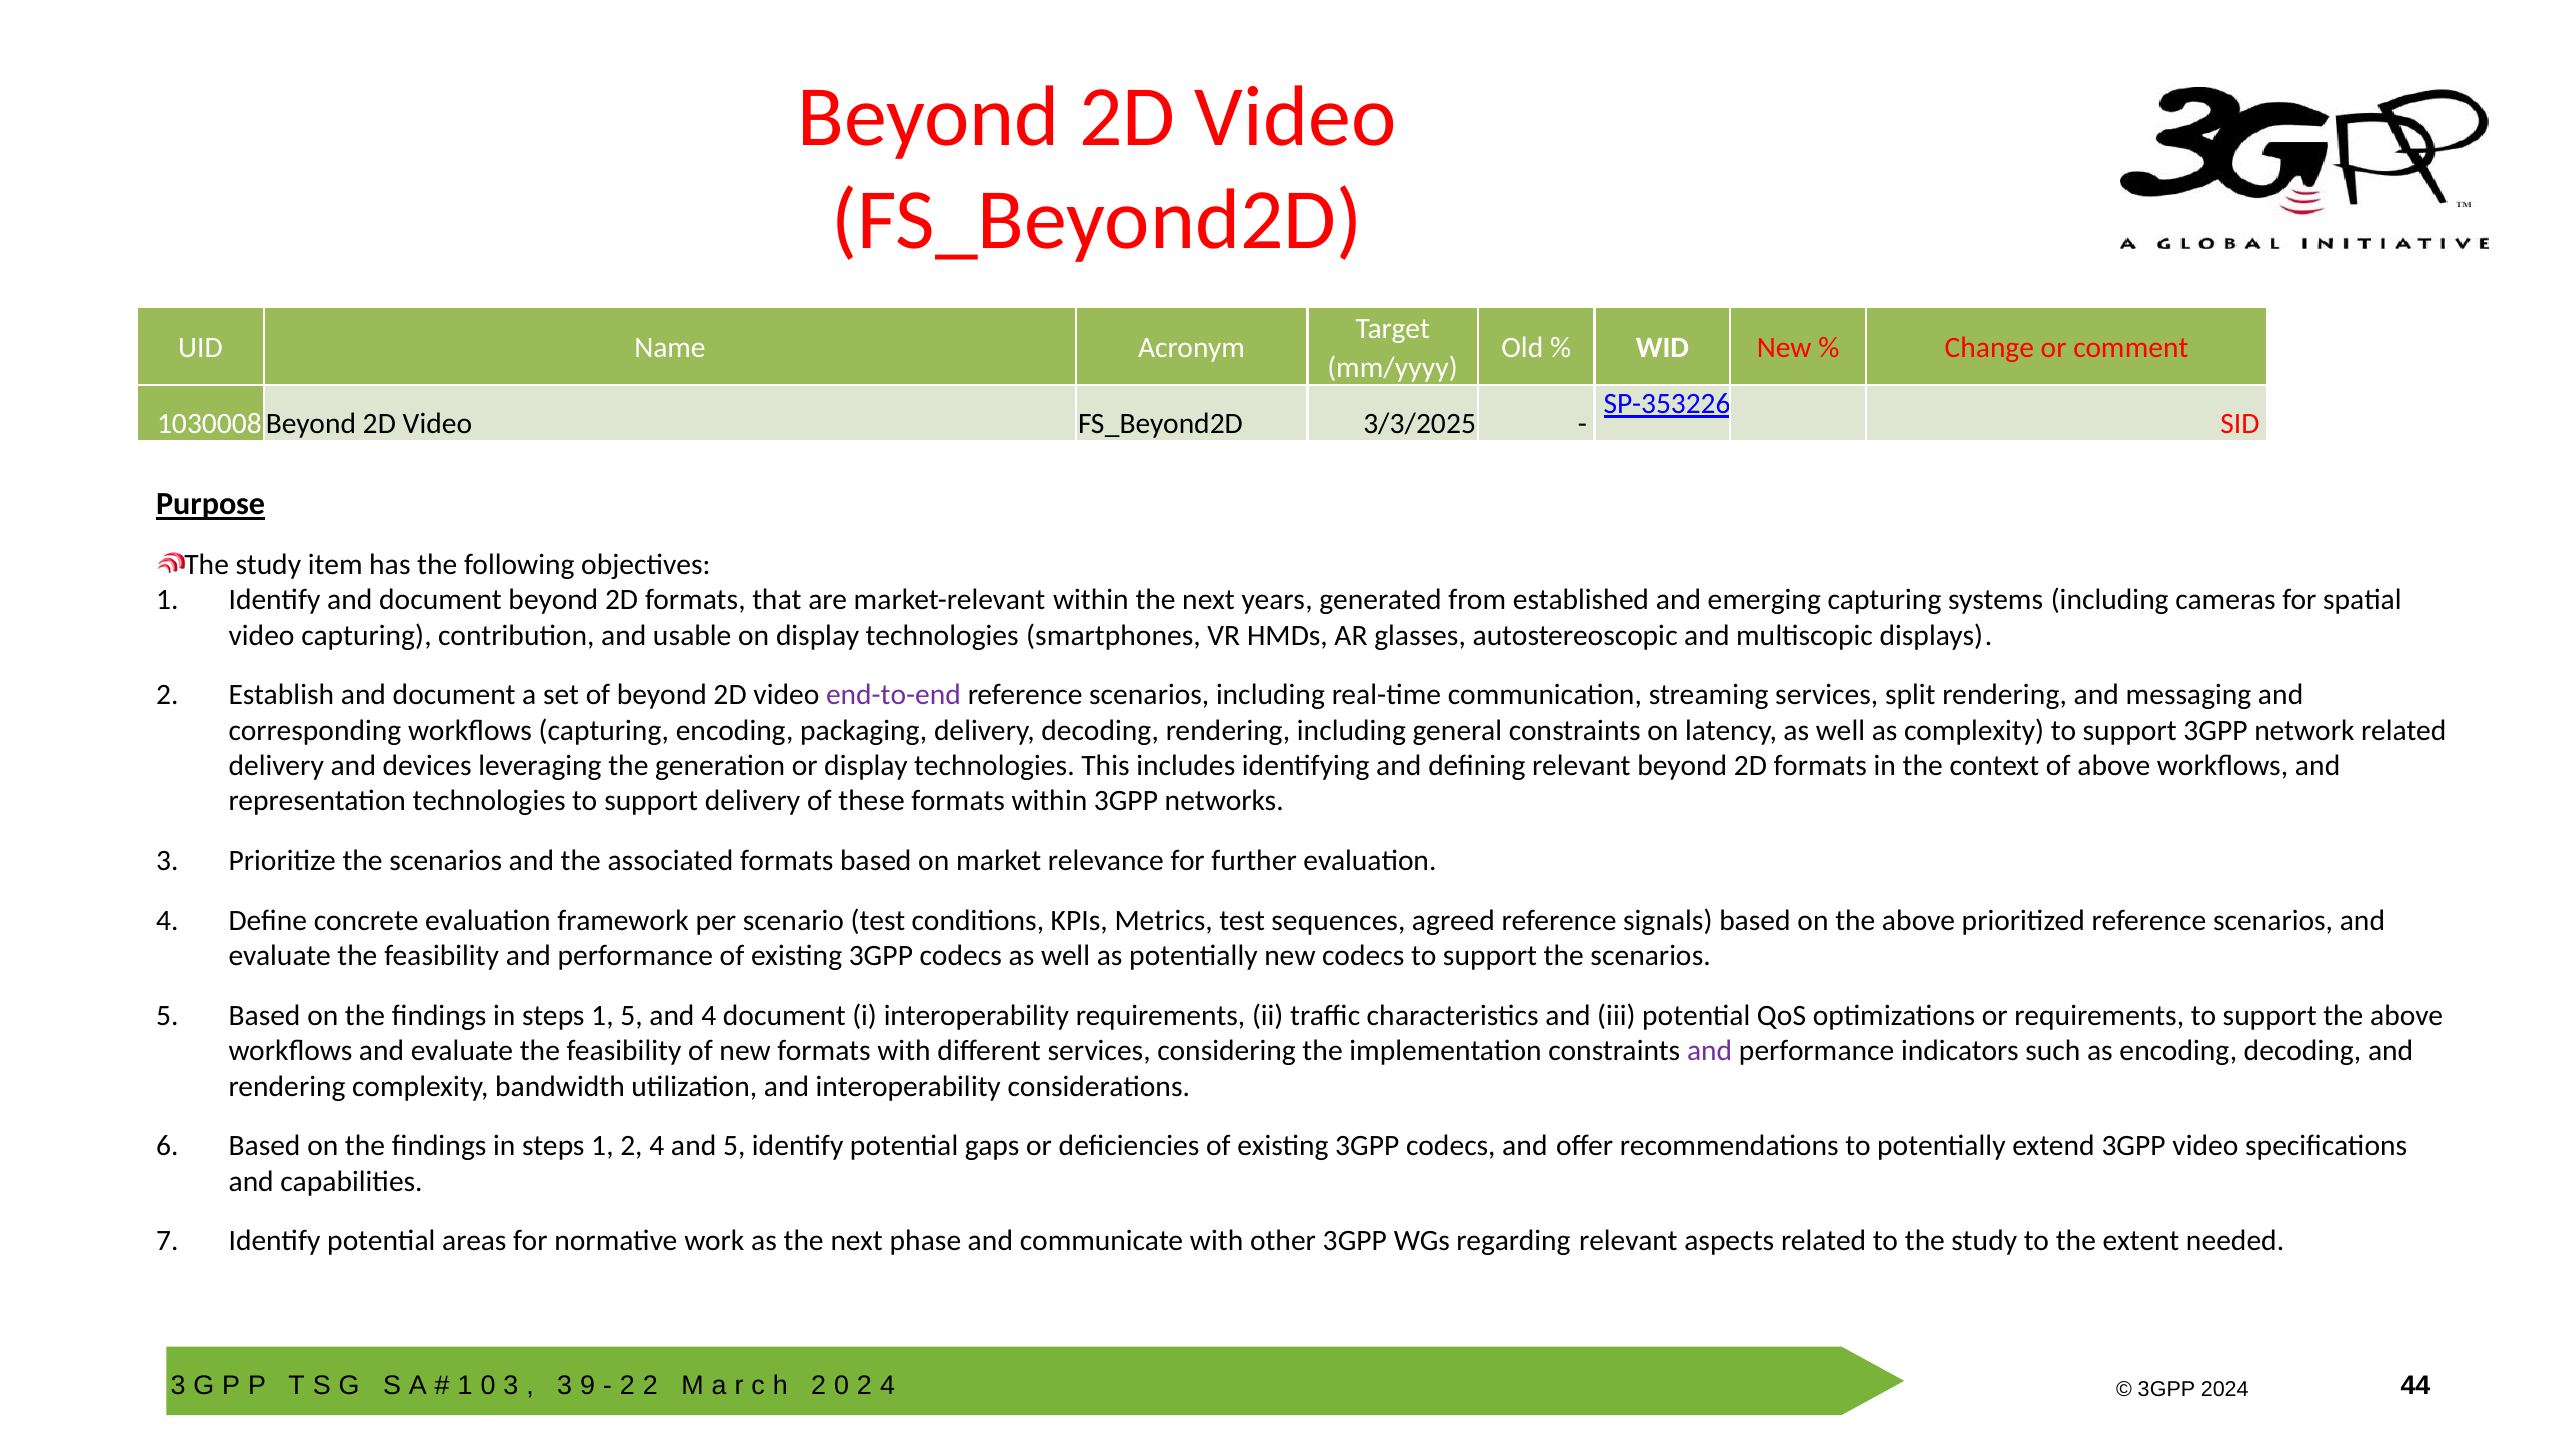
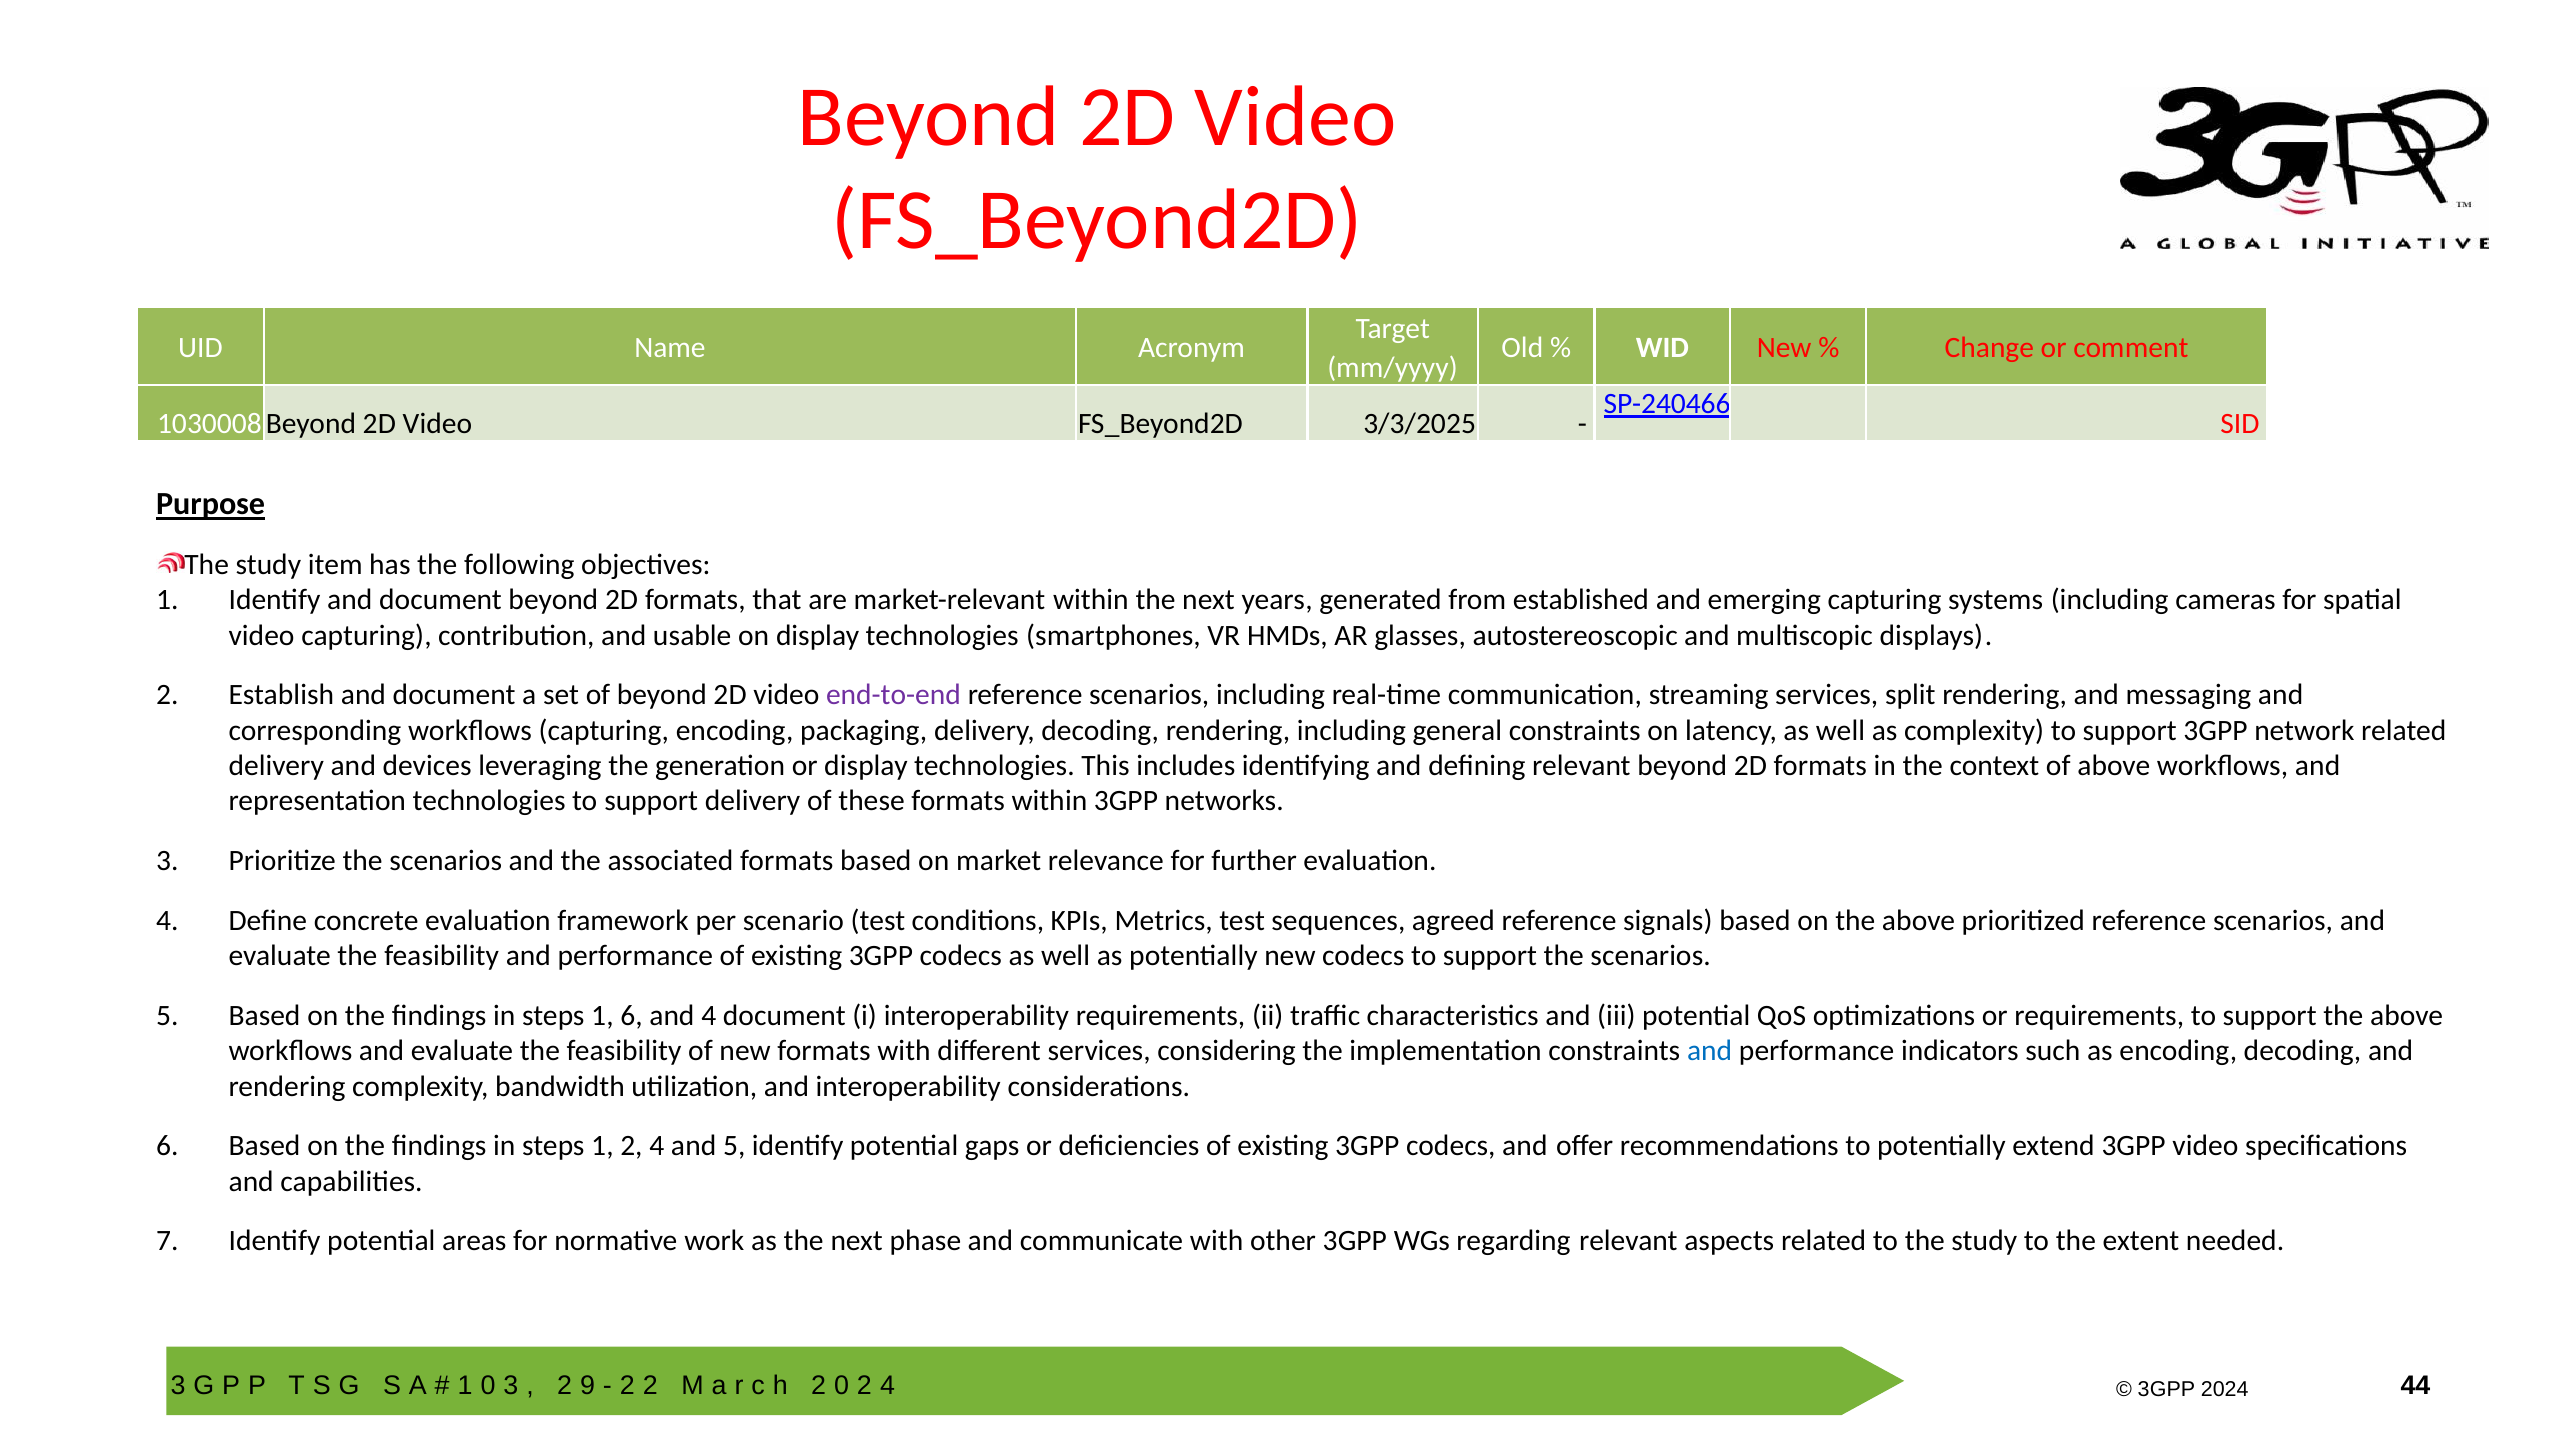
SP-353226: SP-353226 -> SP-240466
1 5: 5 -> 6
and at (1710, 1051) colour: purple -> blue
3 at (565, 1386): 3 -> 2
